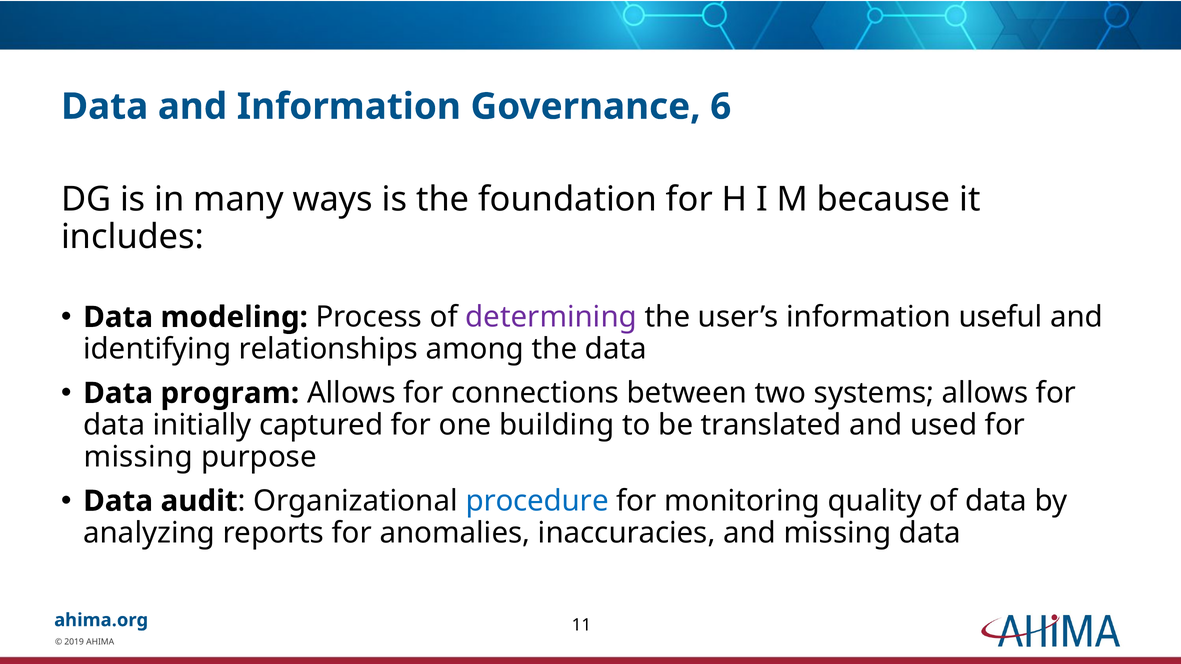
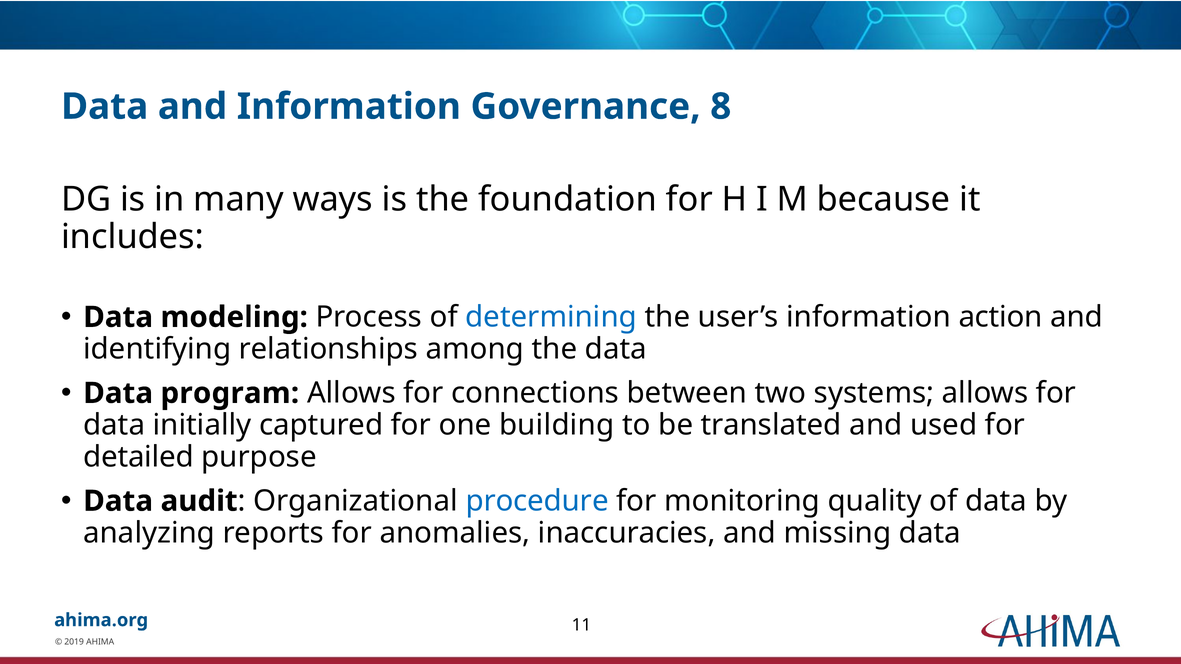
6: 6 -> 8
determining colour: purple -> blue
useful: useful -> action
missing at (138, 457): missing -> detailed
